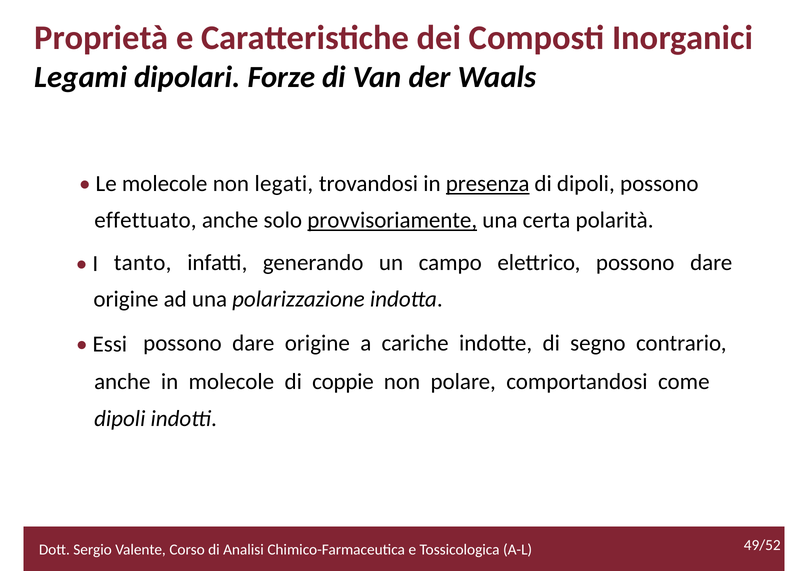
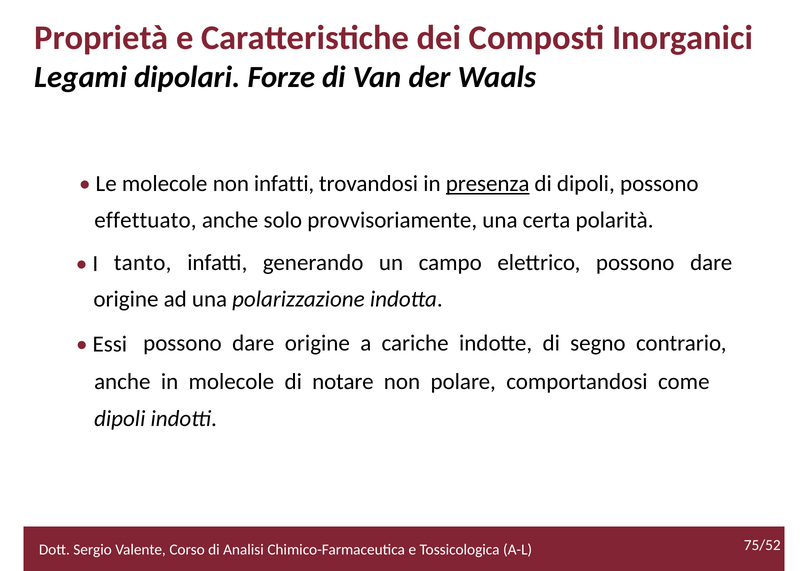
non legati: legati -> infatti
provvisoriamente underline: present -> none
coppie: coppie -> notare
49/52: 49/52 -> 75/52
